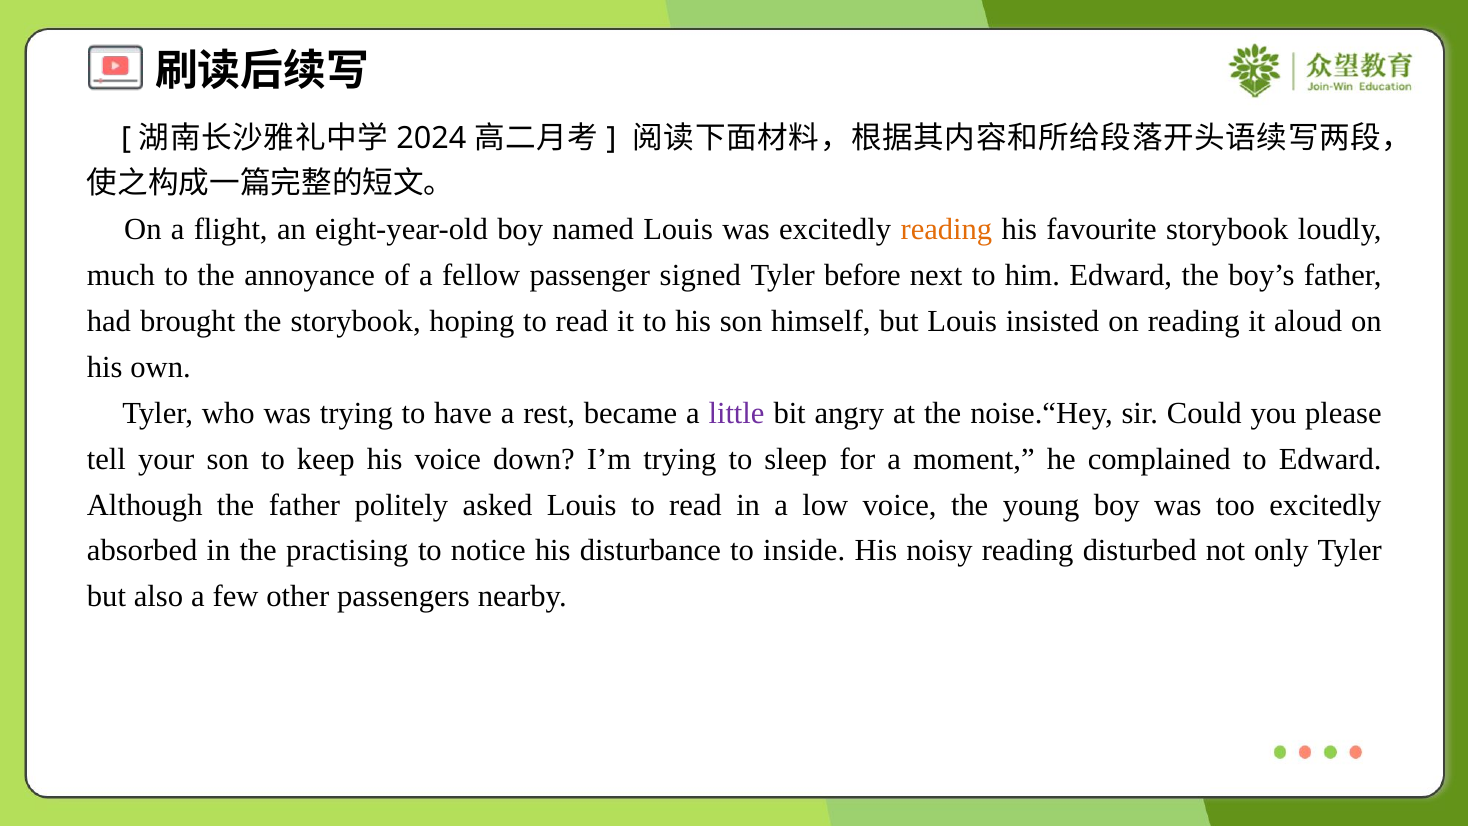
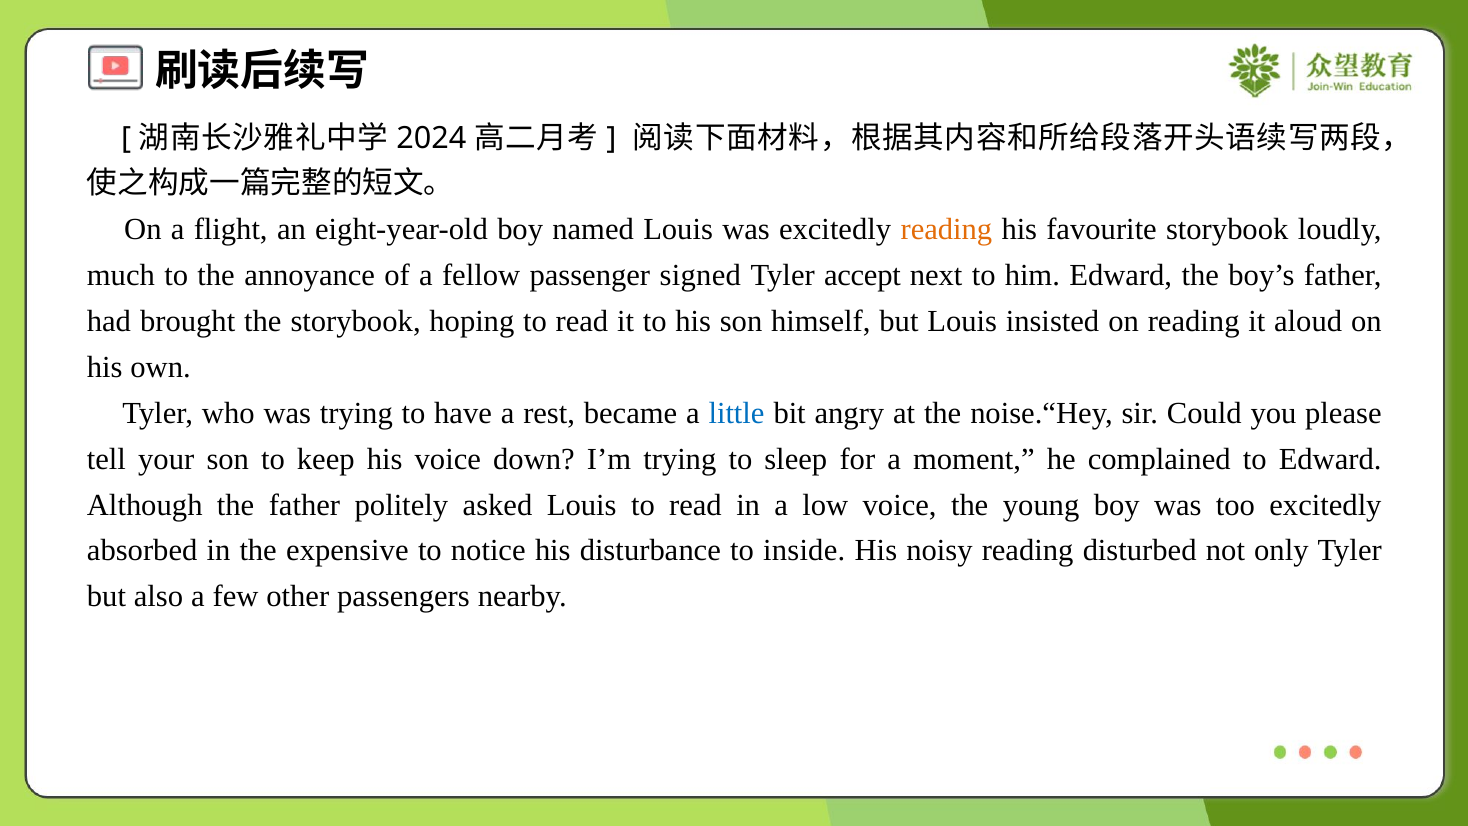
before: before -> accept
little colour: purple -> blue
practising: practising -> expensive
